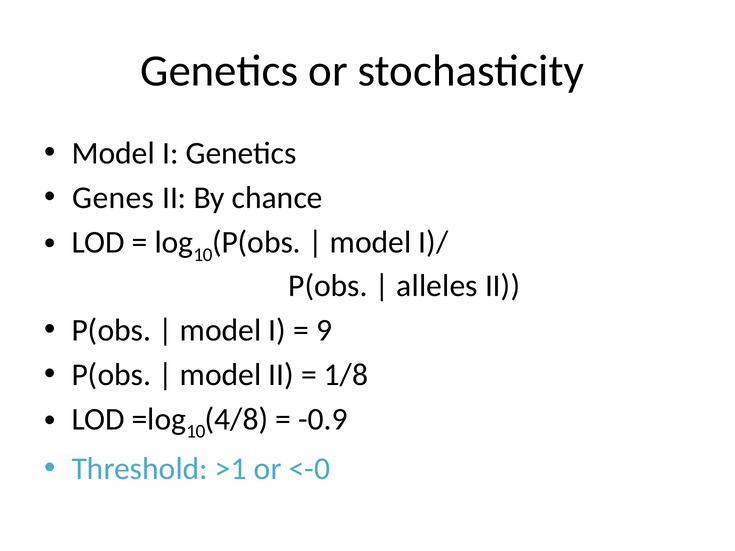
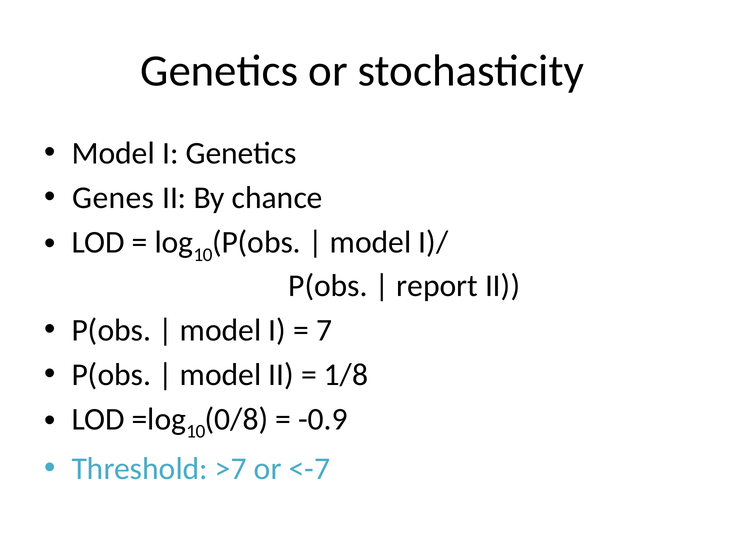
alleles: alleles -> report
9: 9 -> 7
4/8: 4/8 -> 0/8
>1: >1 -> >7
<-0: <-0 -> <-7
